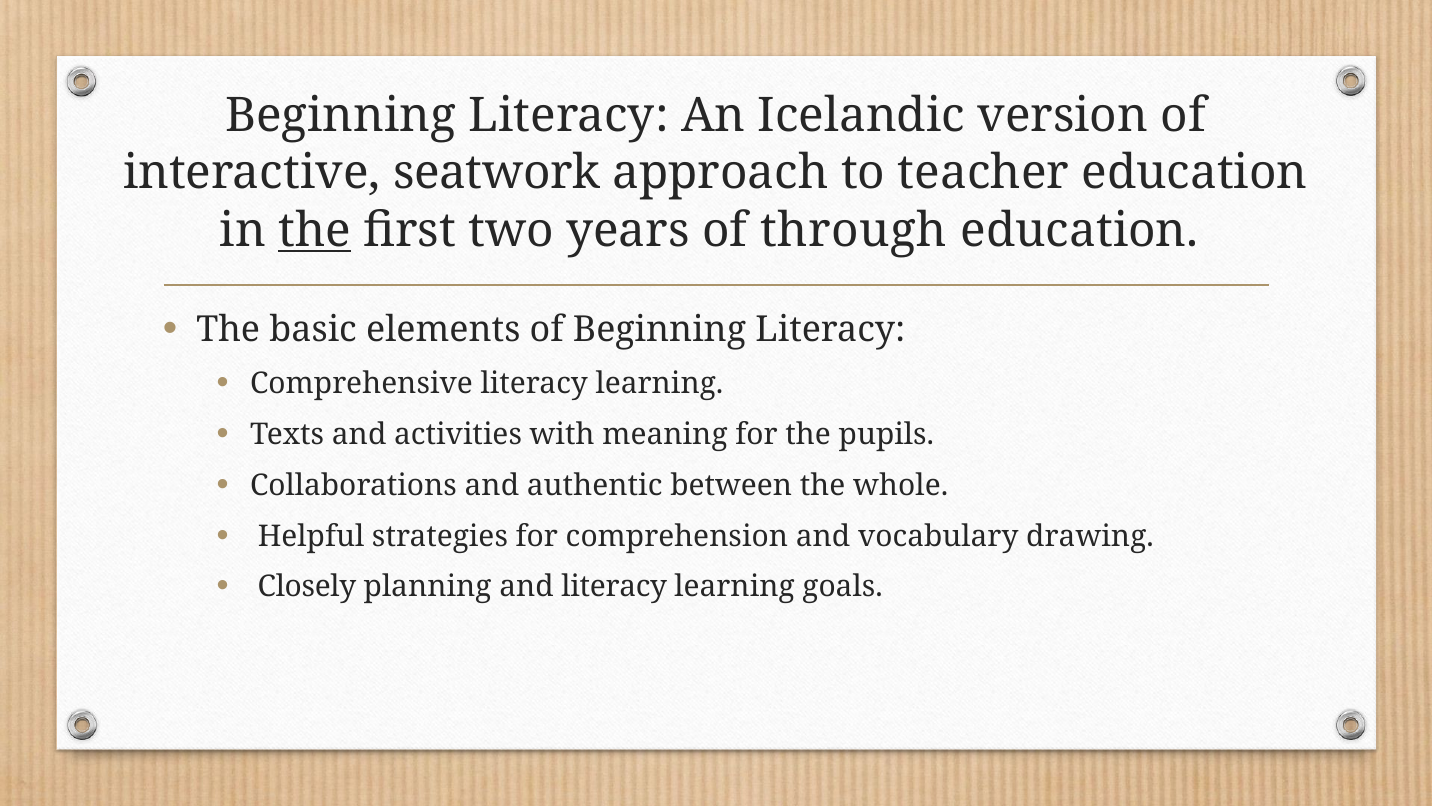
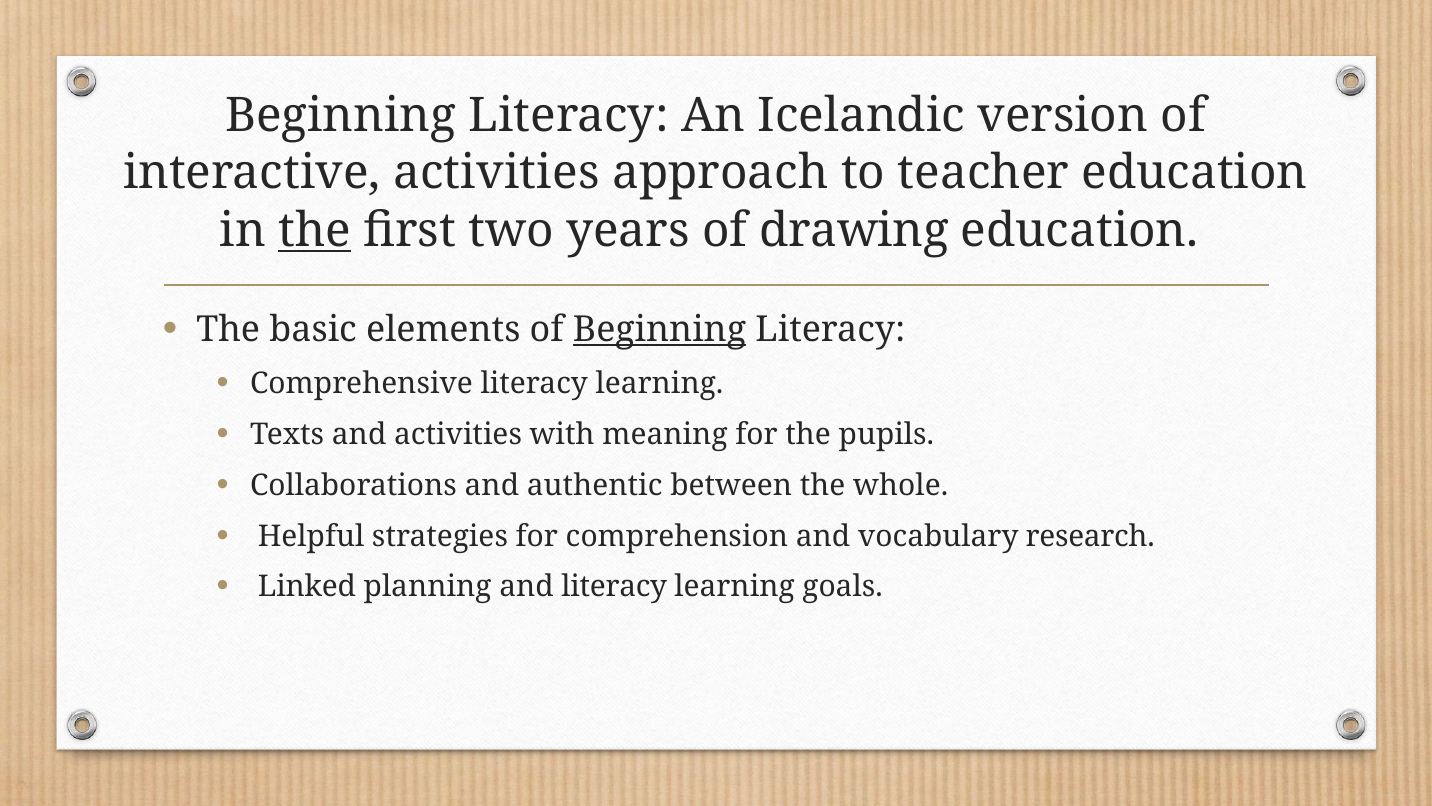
interactive seatwork: seatwork -> activities
through: through -> drawing
Beginning at (659, 330) underline: none -> present
drawing: drawing -> research
Closely: Closely -> Linked
